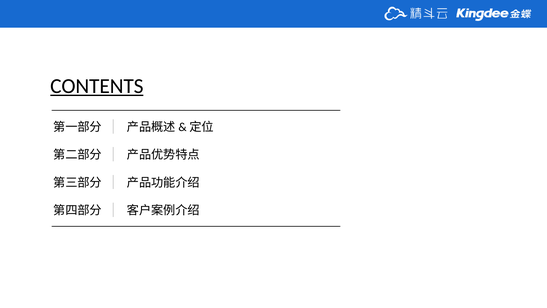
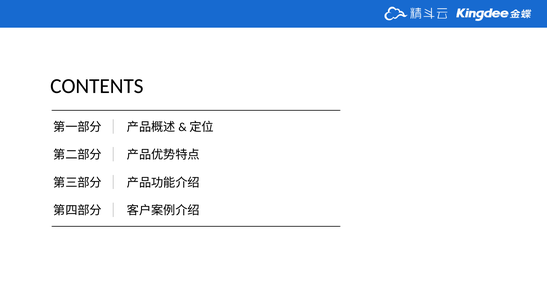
CONTENTS underline: present -> none
